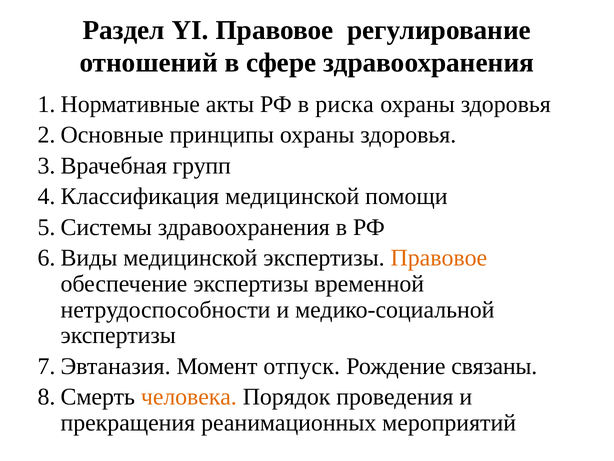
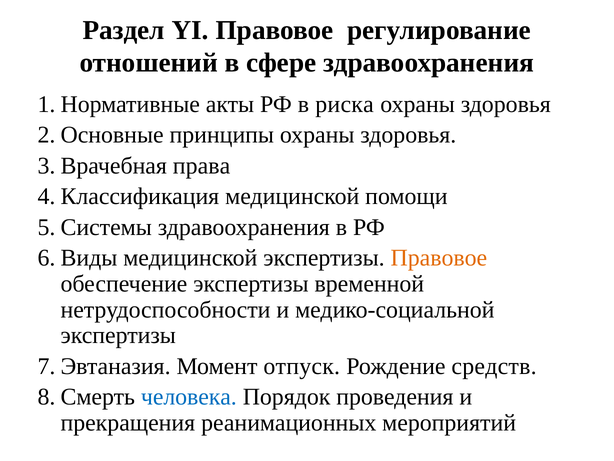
групп: групп -> права
связаны: связаны -> средств
человека colour: orange -> blue
